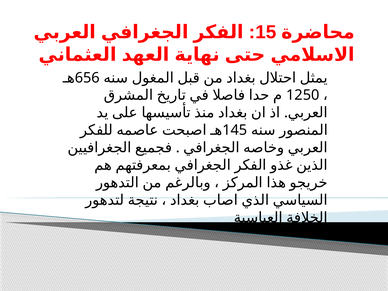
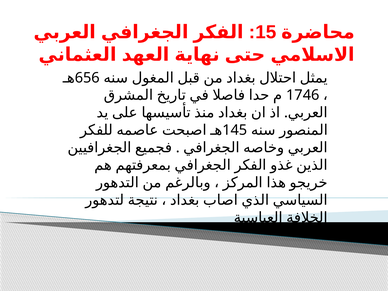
1250: 1250 -> 1746
